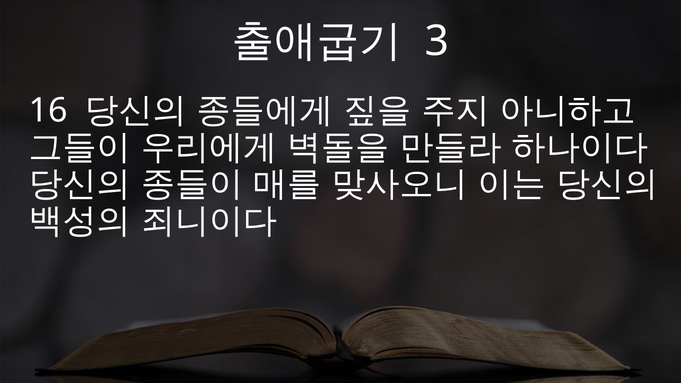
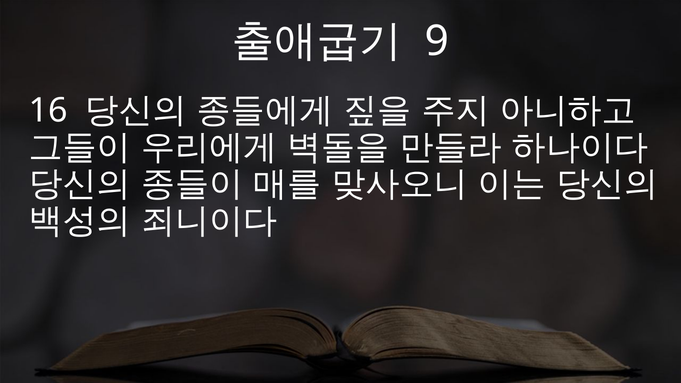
3: 3 -> 9
